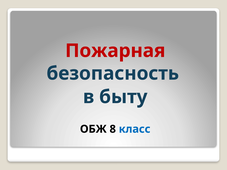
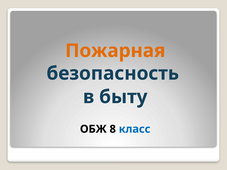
Пожарная colour: red -> orange
